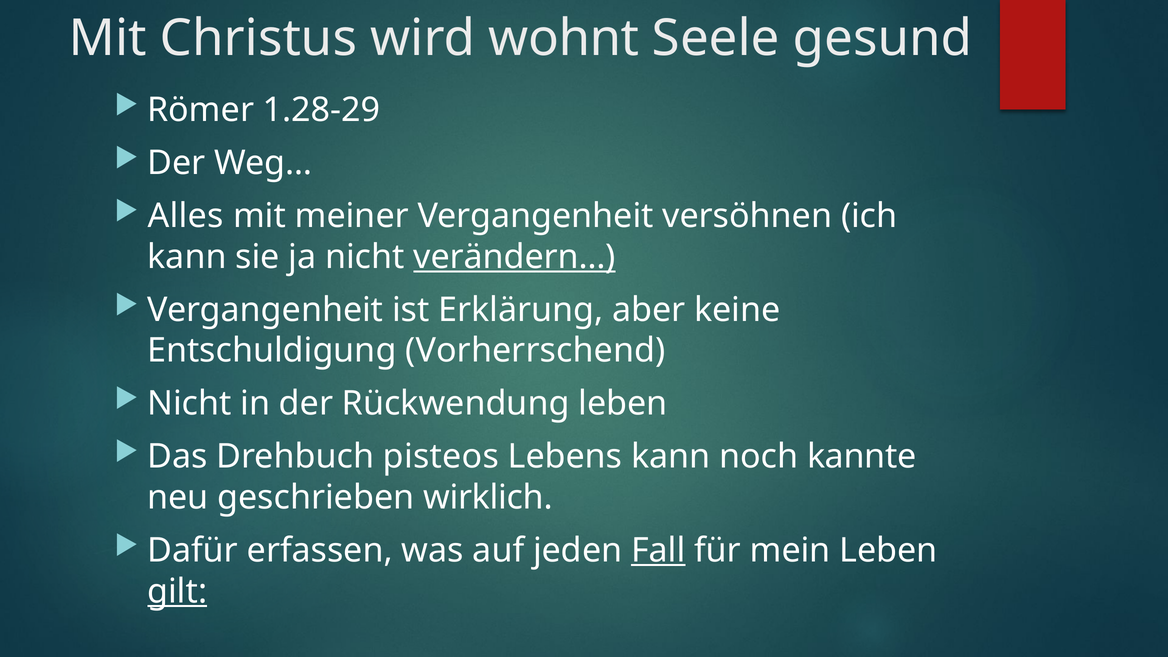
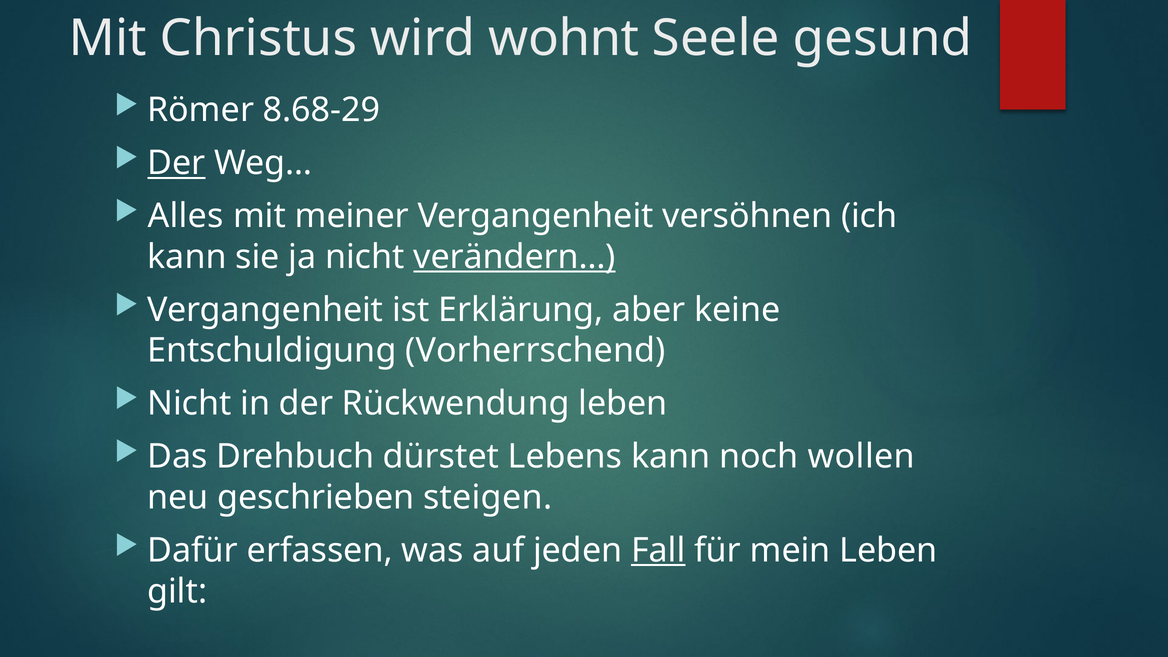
1.28-29: 1.28-29 -> 8.68-29
Der at (176, 163) underline: none -> present
pisteos: pisteos -> dürstet
kannte: kannte -> wollen
wirklich: wirklich -> steigen
gilt underline: present -> none
